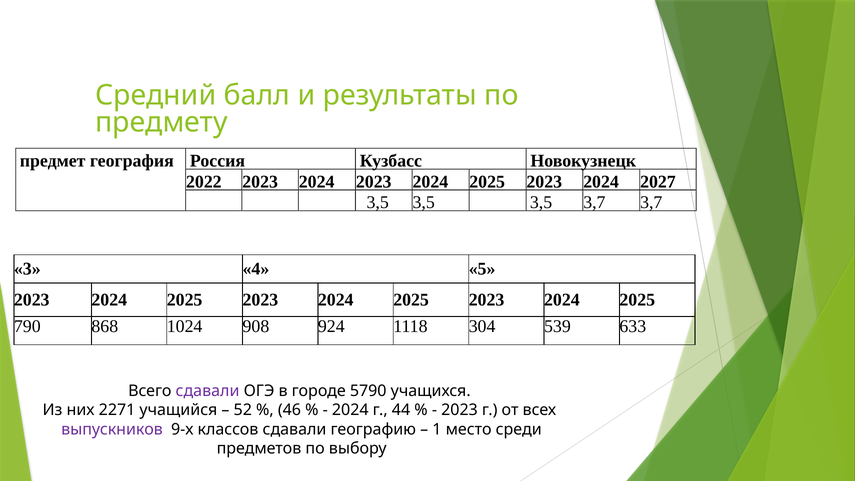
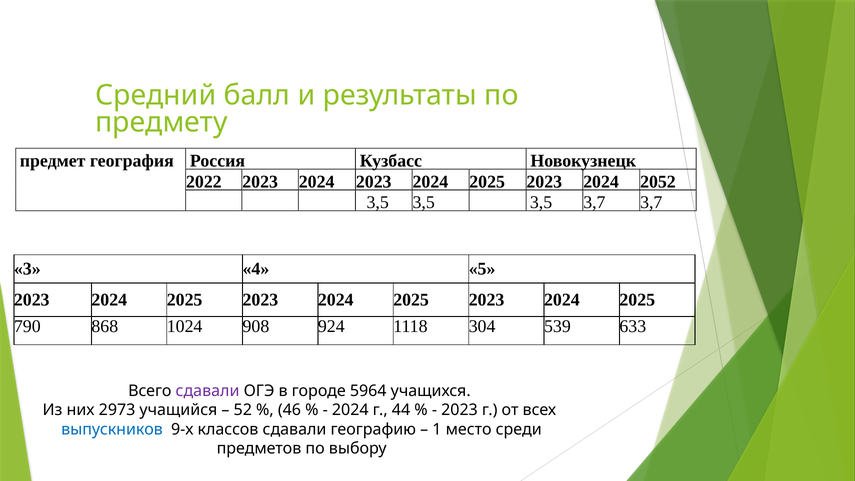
2027: 2027 -> 2052
5790: 5790 -> 5964
2271: 2271 -> 2973
выпускников colour: purple -> blue
